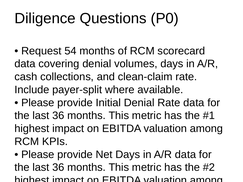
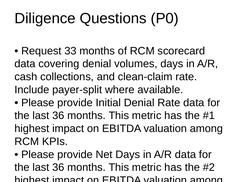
54: 54 -> 33
